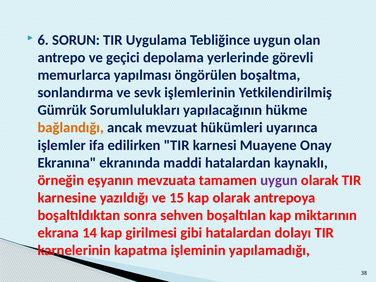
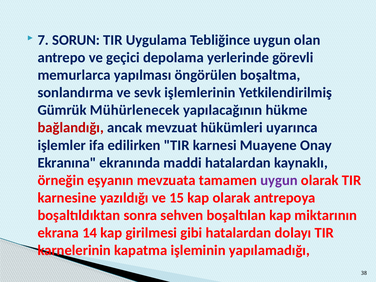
6: 6 -> 7
Sorumlulukları: Sorumlulukları -> Mühürlenecek
bağlandığı colour: orange -> red
